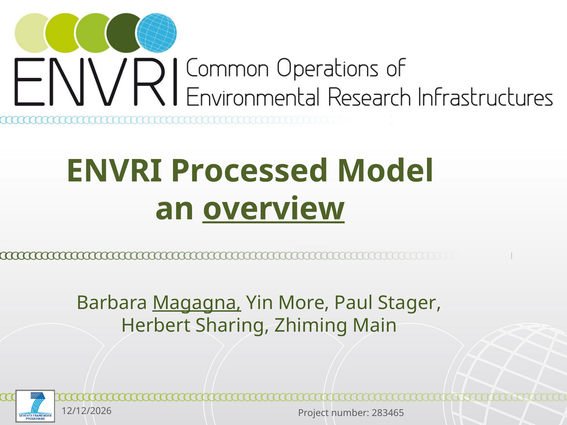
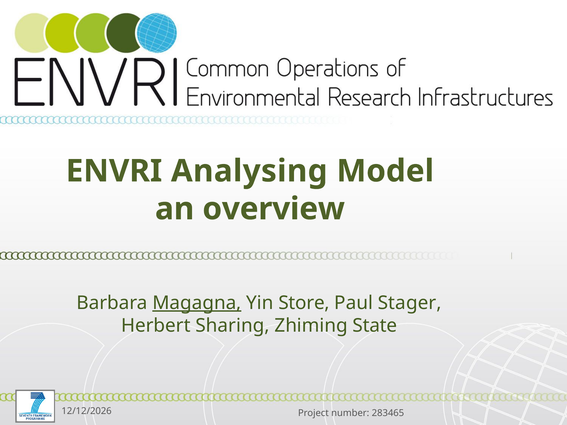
Processed: Processed -> Analysing
overview underline: present -> none
More: More -> Store
Main: Main -> State
